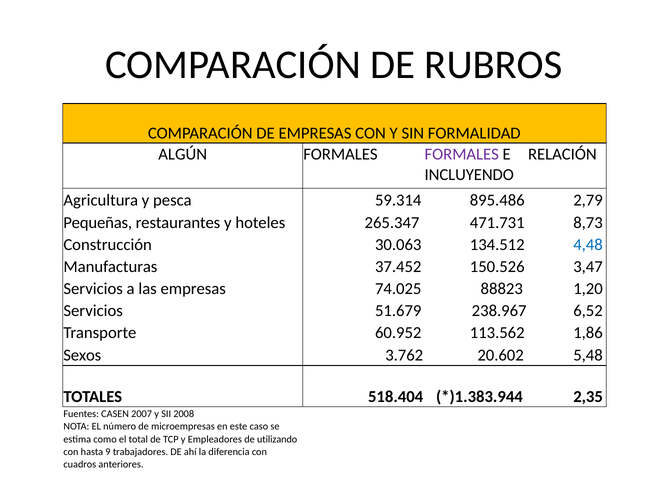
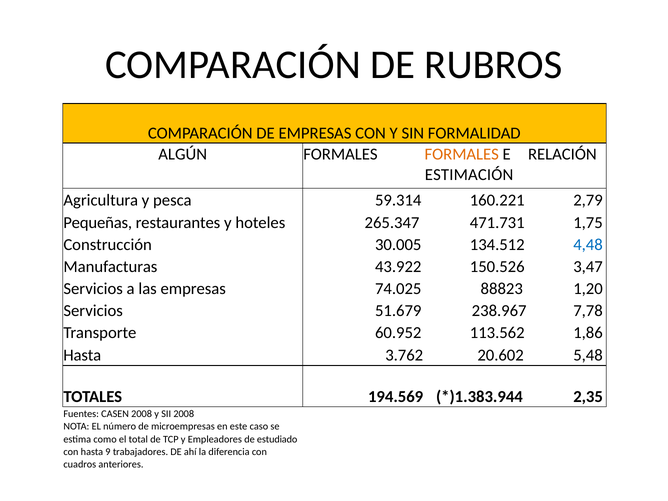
FORMALES at (462, 154) colour: purple -> orange
INCLUYENDO: INCLUYENDO -> ESTIMACIÓN
895.486: 895.486 -> 160.221
8,73: 8,73 -> 1,75
30.063: 30.063 -> 30.005
37.452: 37.452 -> 43.922
6,52: 6,52 -> 7,78
Sexos at (82, 355): Sexos -> Hasta
518.404: 518.404 -> 194.569
CASEN 2007: 2007 -> 2008
utilizando: utilizando -> estudiado
